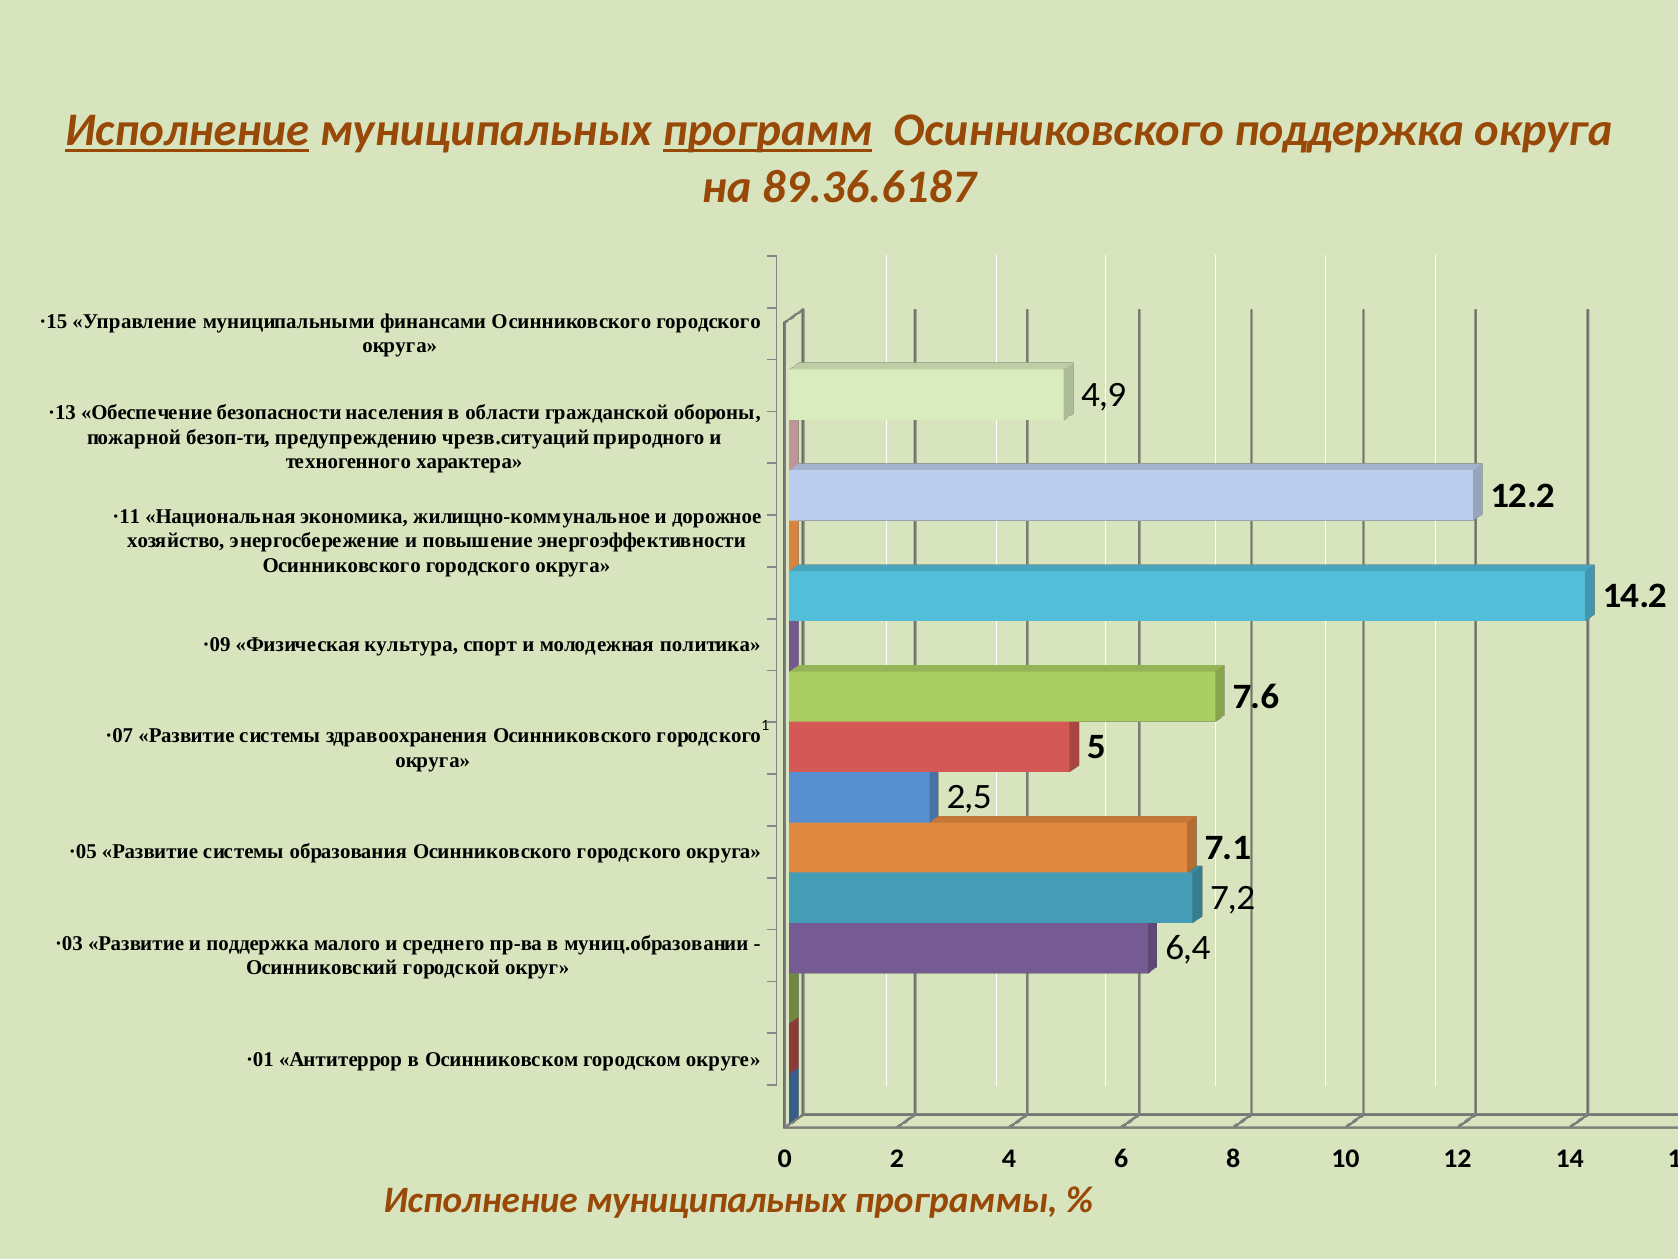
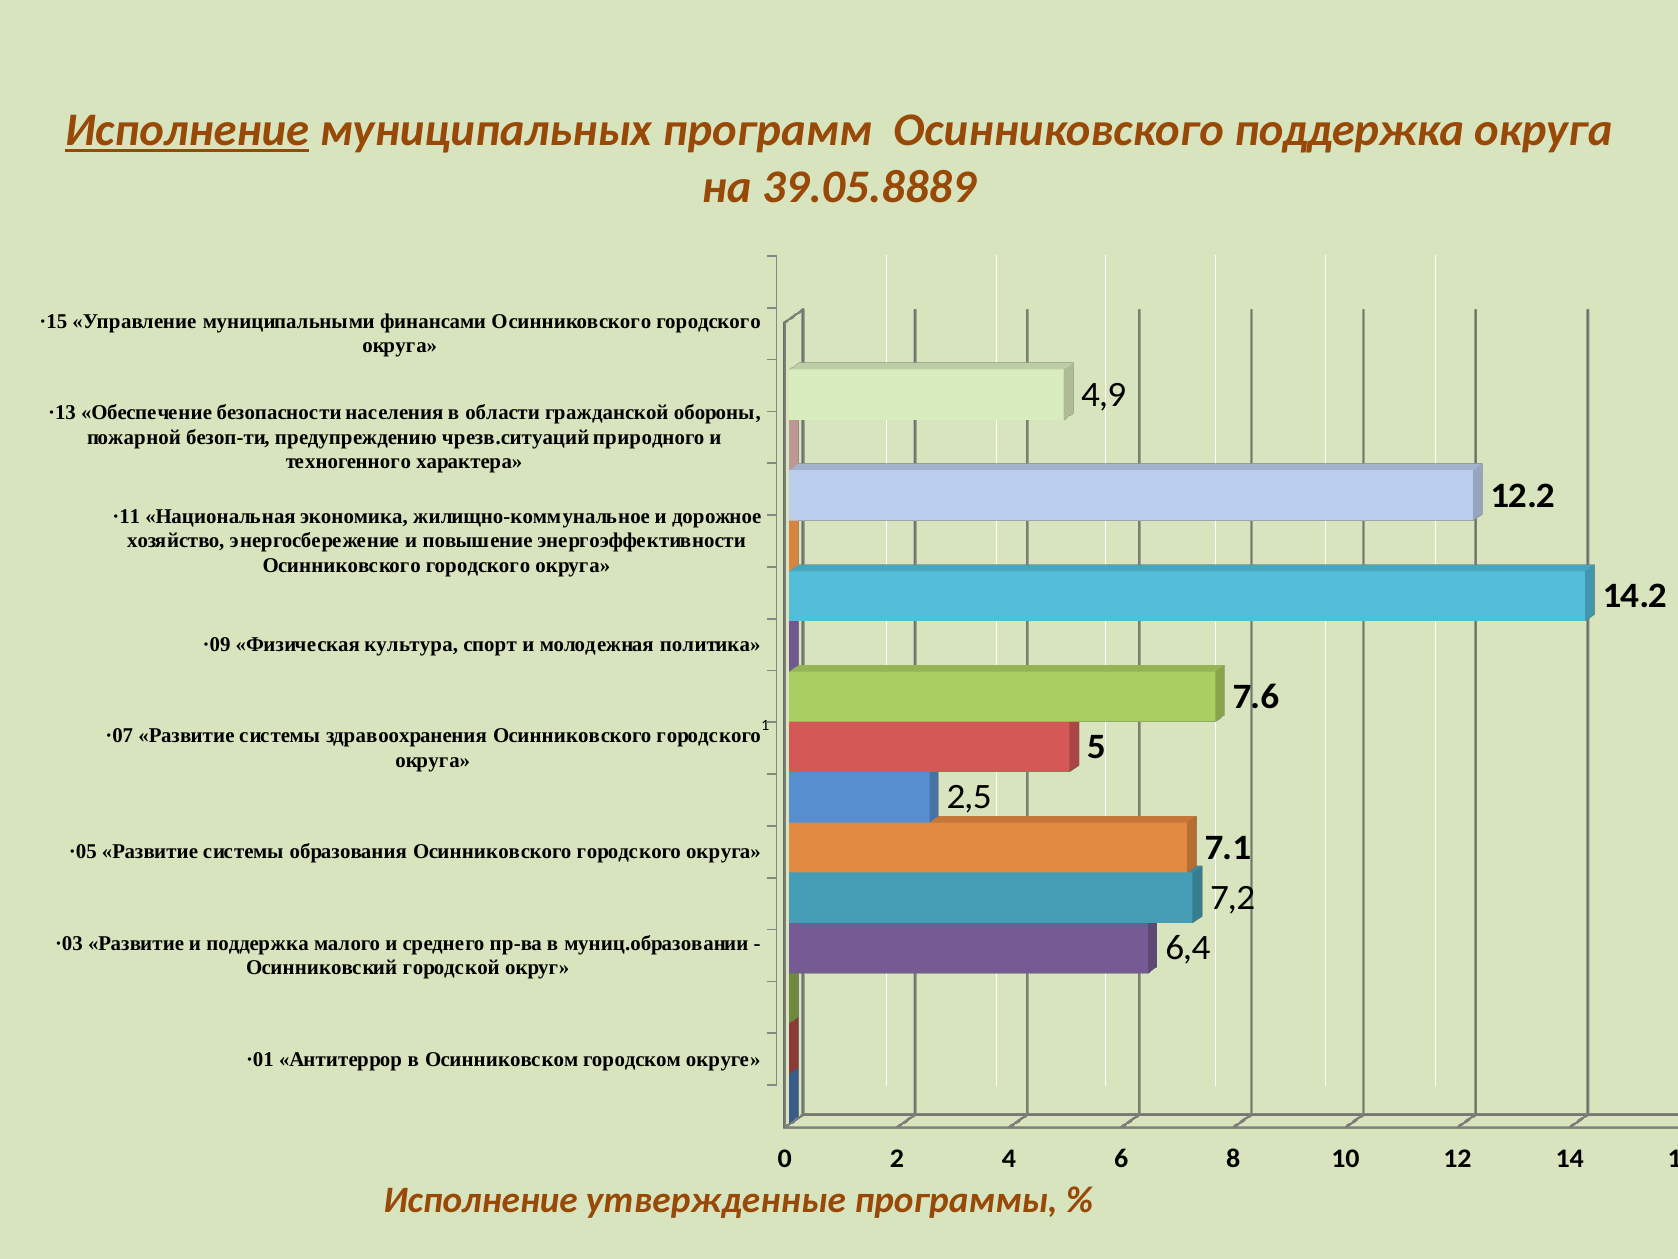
программ underline: present -> none
89.36.6187: 89.36.6187 -> 39.05.8889
муниципальных at (716, 1200): муниципальных -> утвержденные
